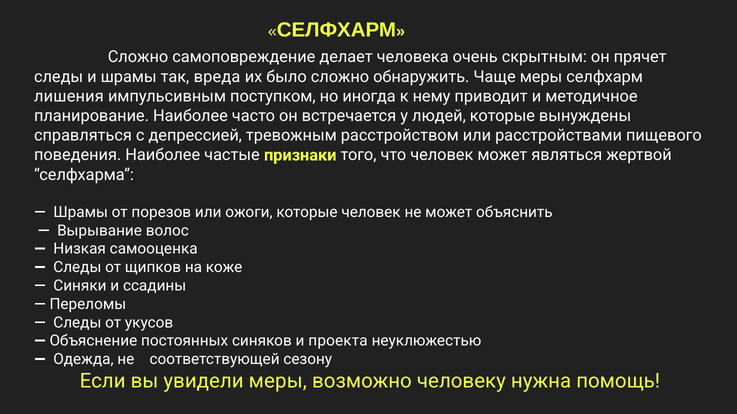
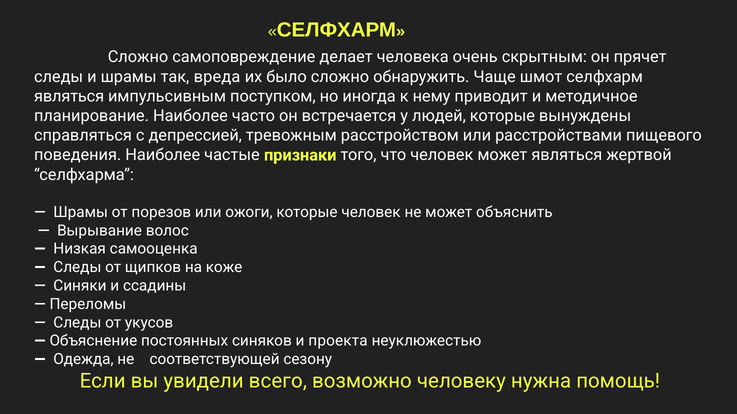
Чаще меры: меры -> шмот
лишения at (69, 96): лишения -> являться
увидели меры: меры -> всего
